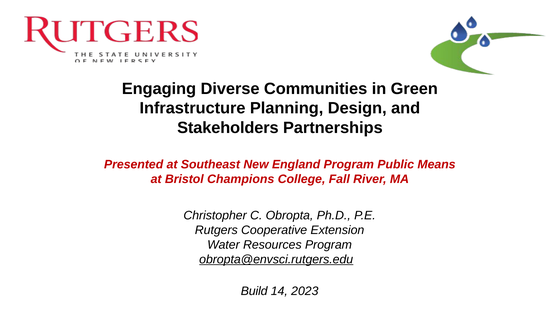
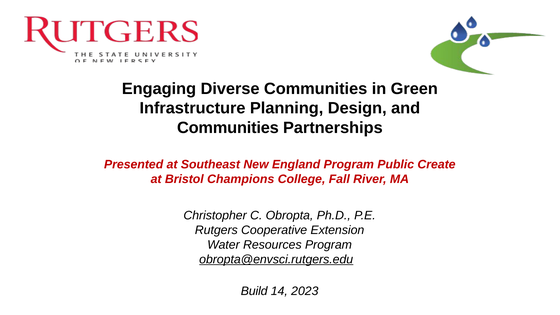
Stakeholders at (228, 128): Stakeholders -> Communities
Means: Means -> Create
